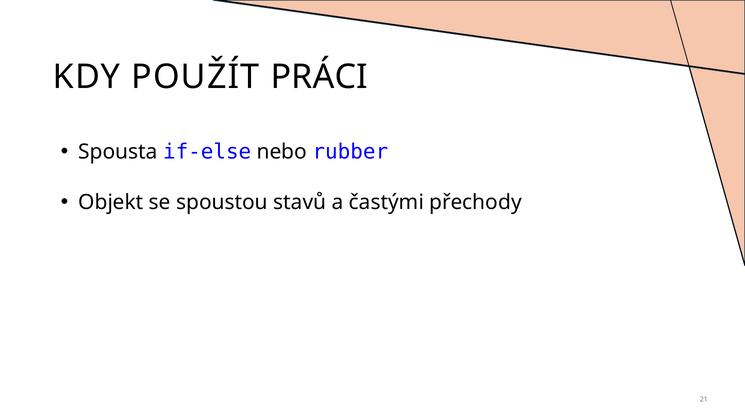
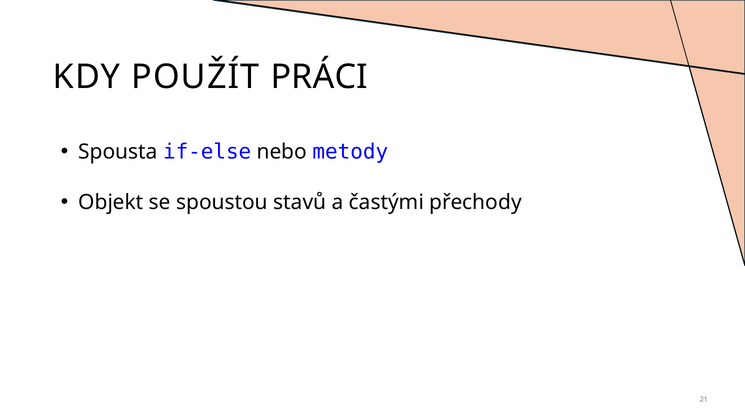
rubber: rubber -> metody
